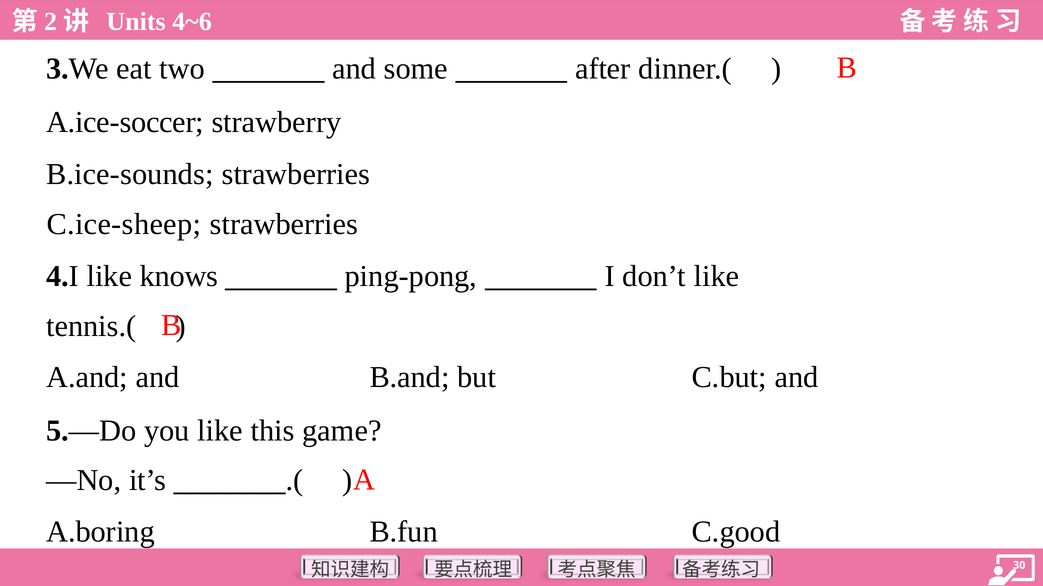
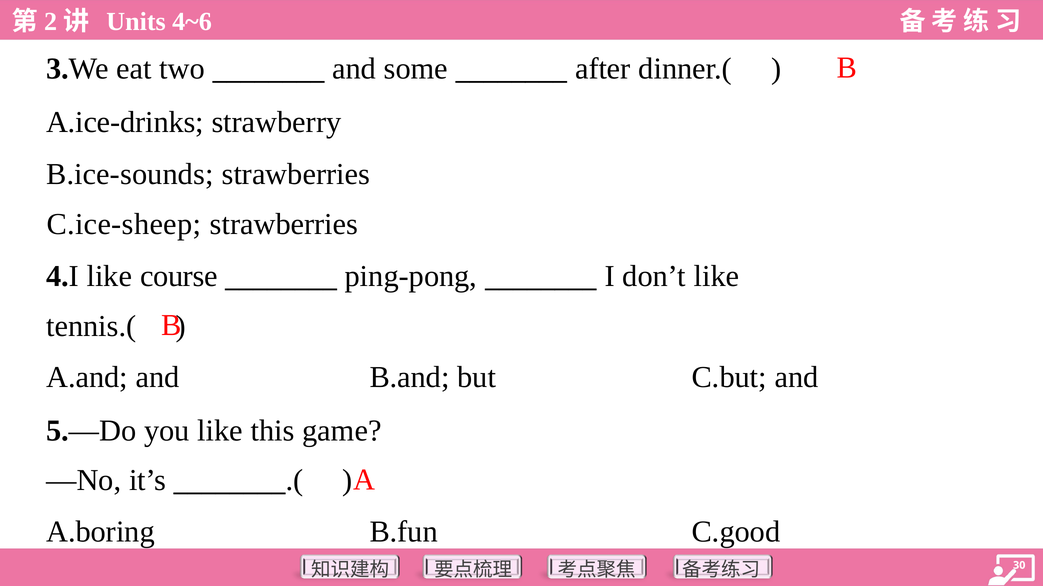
A.ice-soccer: A.ice-soccer -> A.ice-drinks
knows: knows -> course
